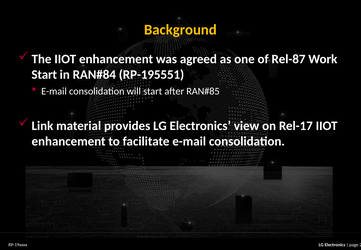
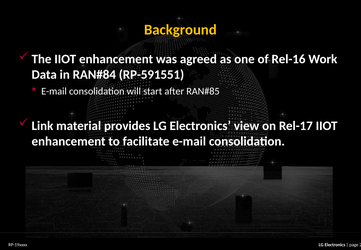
Rel-87: Rel-87 -> Rel-16
Start at (44, 75): Start -> Data
RP-195551: RP-195551 -> RP-591551
